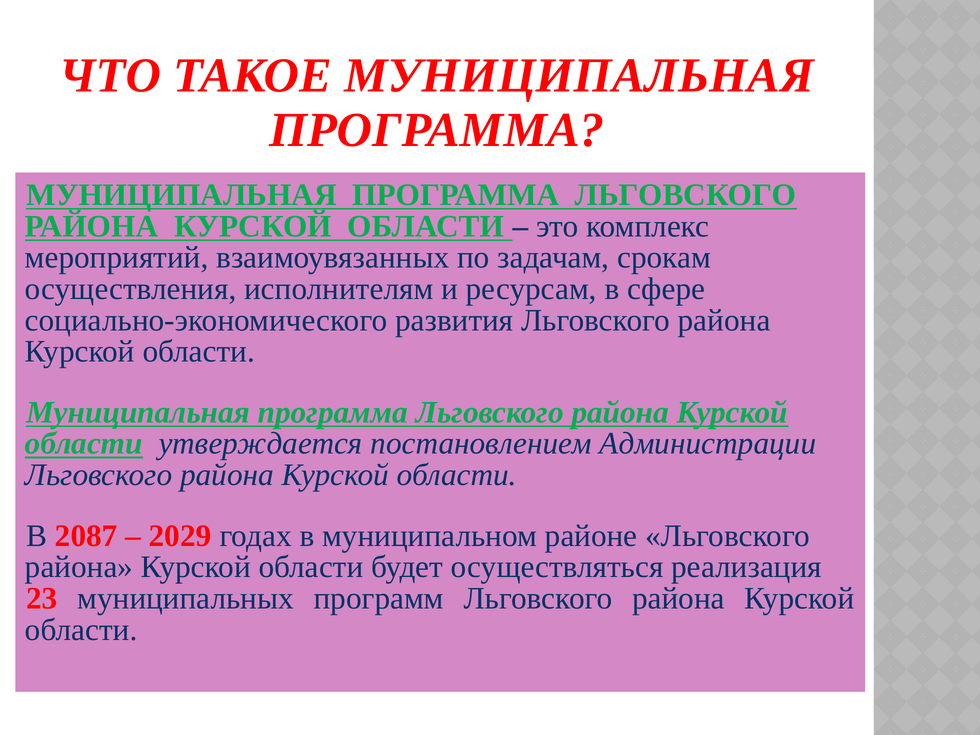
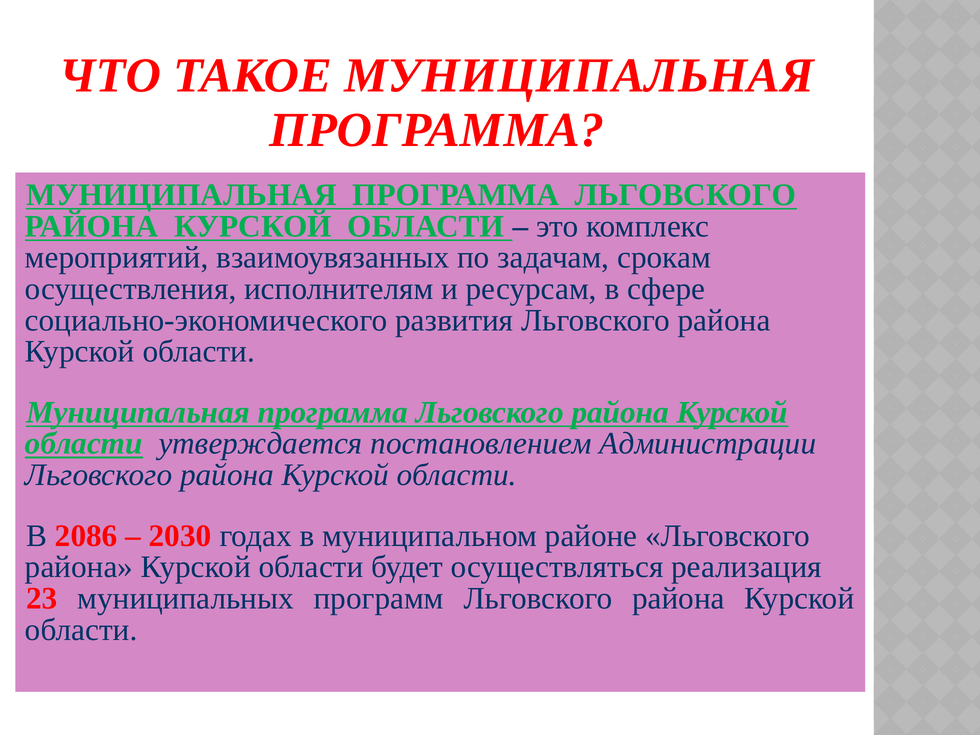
2087: 2087 -> 2086
2029: 2029 -> 2030
